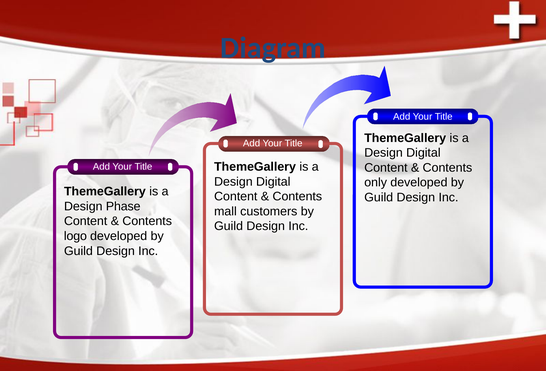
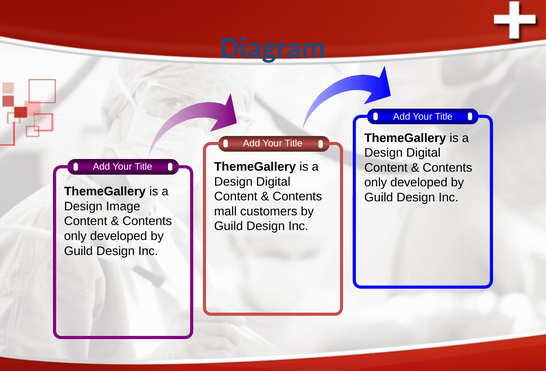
Phase: Phase -> Image
logo at (75, 236): logo -> only
